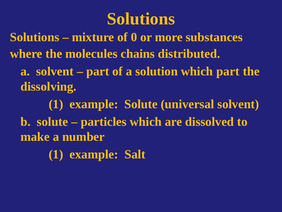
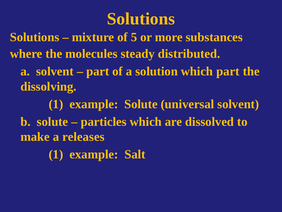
0: 0 -> 5
chains: chains -> steady
number: number -> releases
